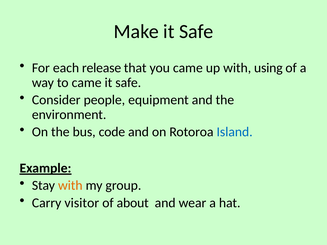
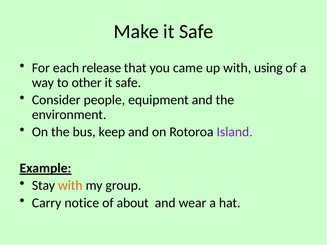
to came: came -> other
code: code -> keep
Island colour: blue -> purple
visitor: visitor -> notice
